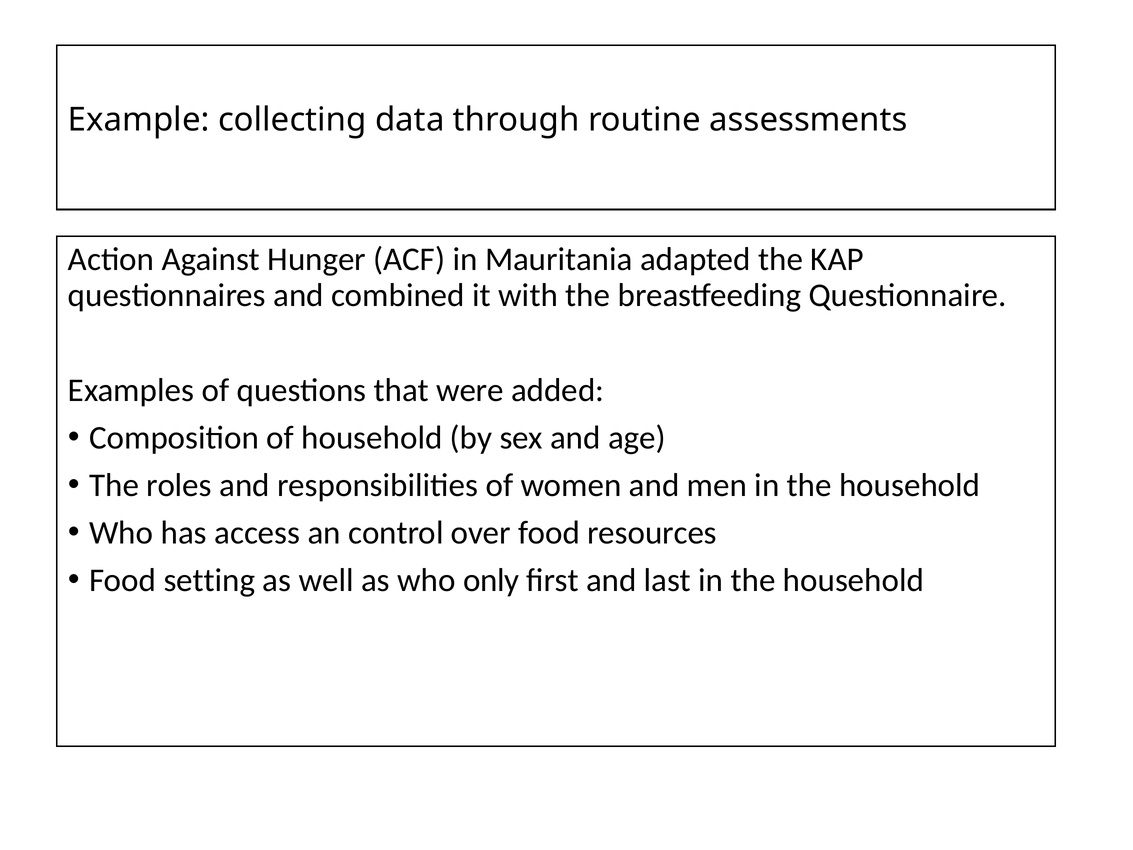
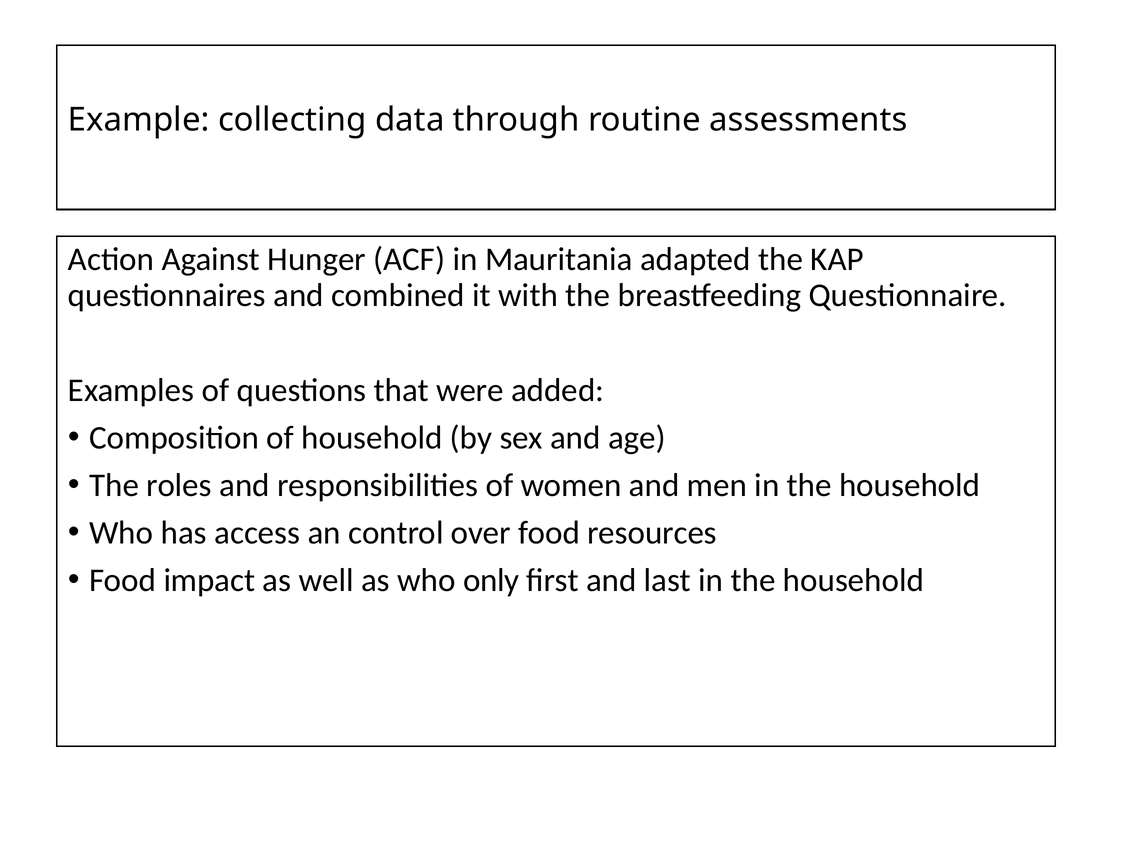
setting: setting -> impact
